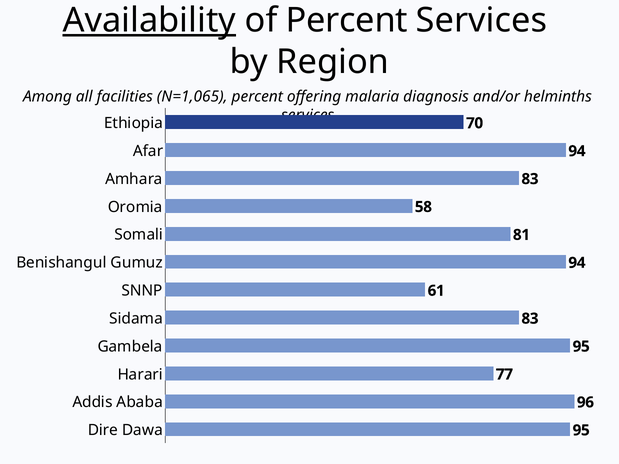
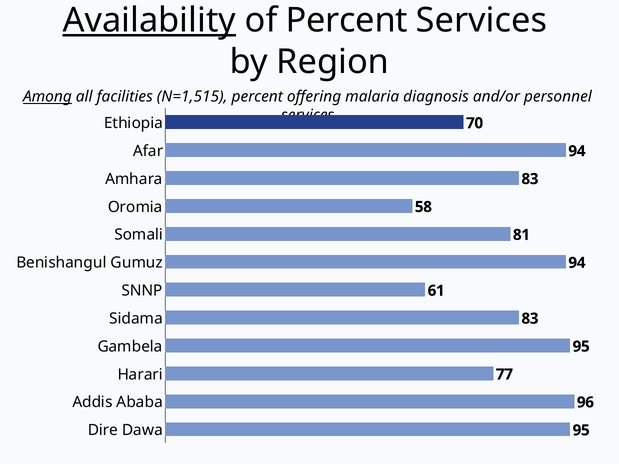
Among underline: none -> present
N=1,065: N=1,065 -> N=1,515
helminths: helminths -> personnel
